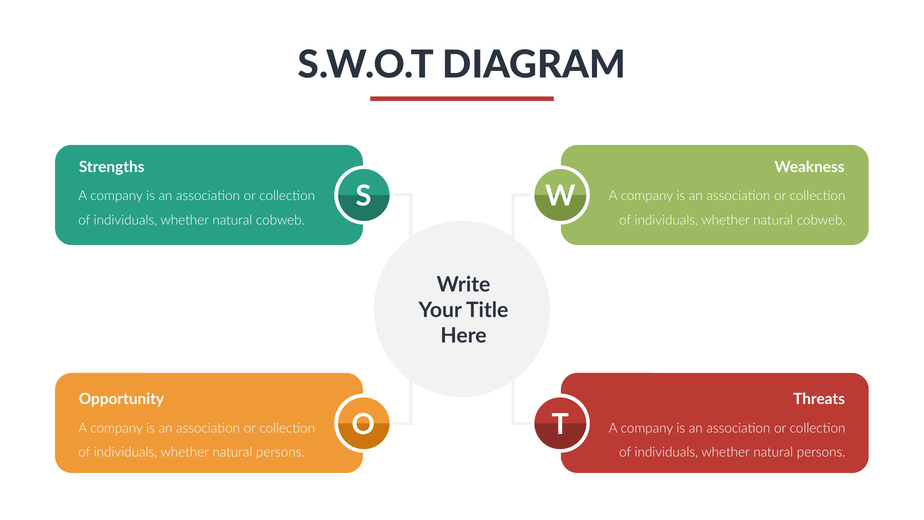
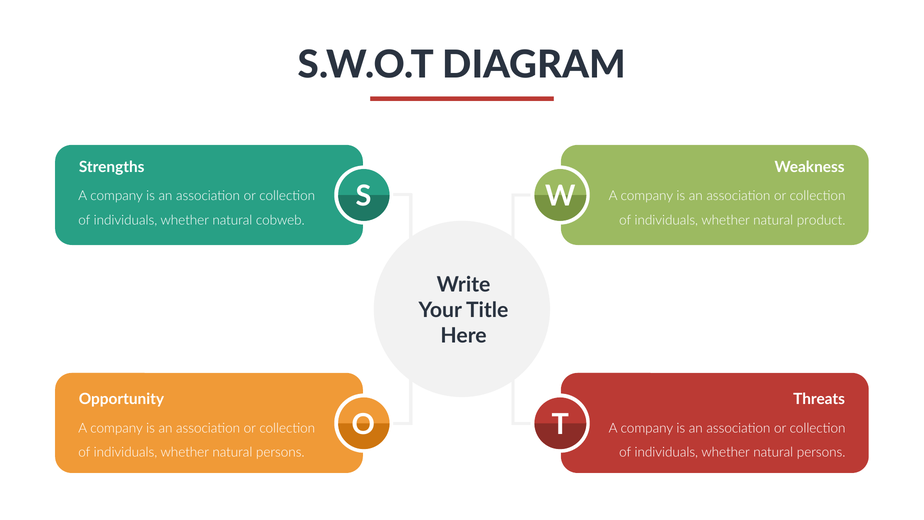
cobweb at (821, 220): cobweb -> product
